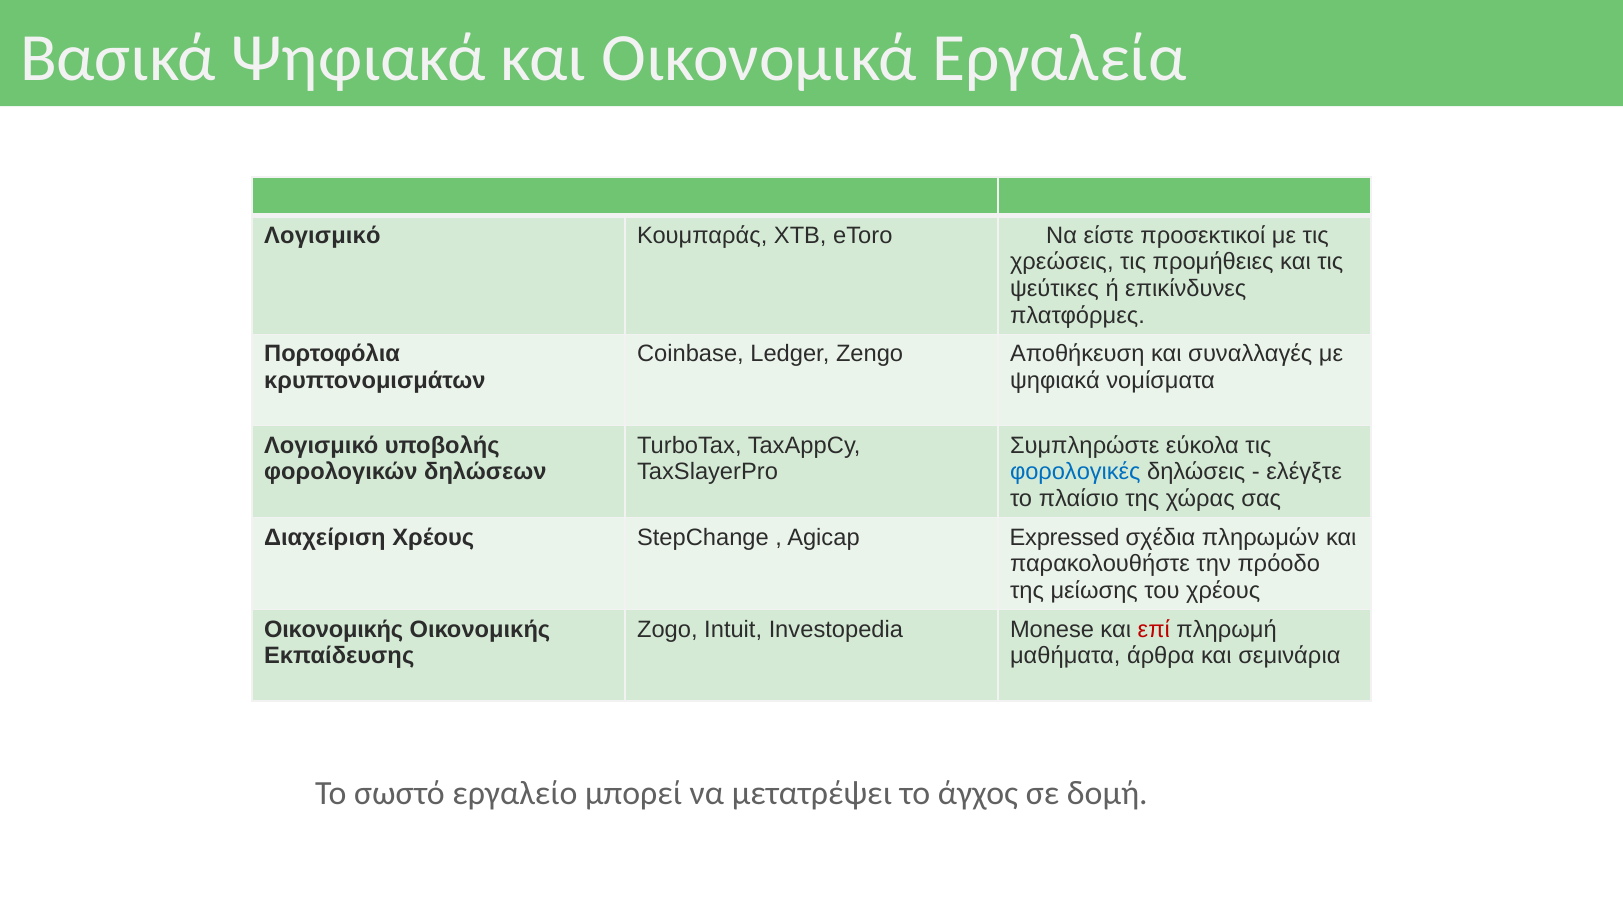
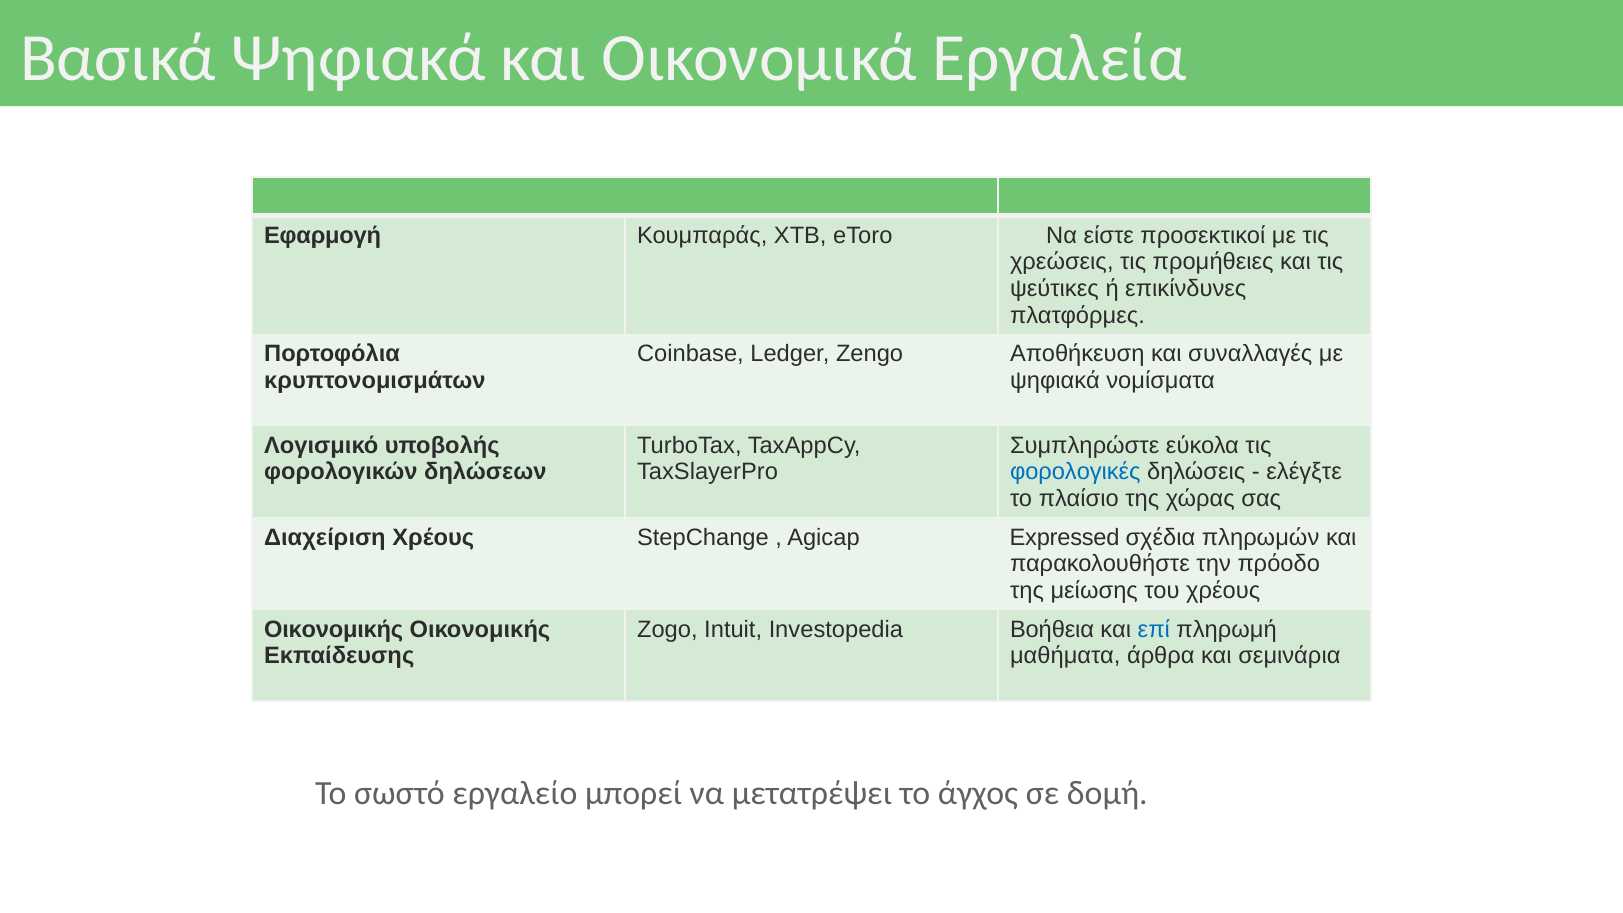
Λογισμικό at (322, 235): Λογισμικό -> Εφαρμογή
Monese: Monese -> Βοήθεια
επί colour: red -> blue
